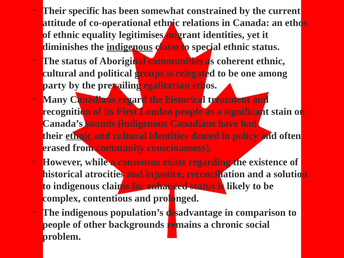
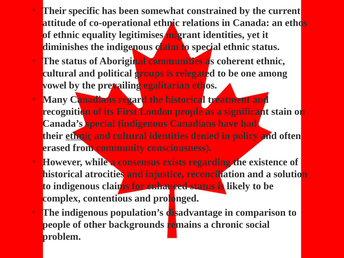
indigenous at (130, 47) underline: present -> none
party: party -> vowel
Canada’s sounds: sounds -> special
